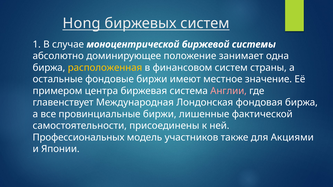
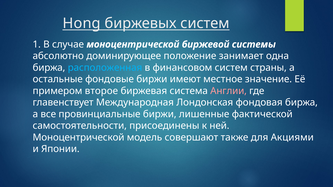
расположенная colour: yellow -> light blue
центра: центра -> второе
Профессиональных at (79, 138): Профессиональных -> Моноцентрической
участников: участников -> совершают
